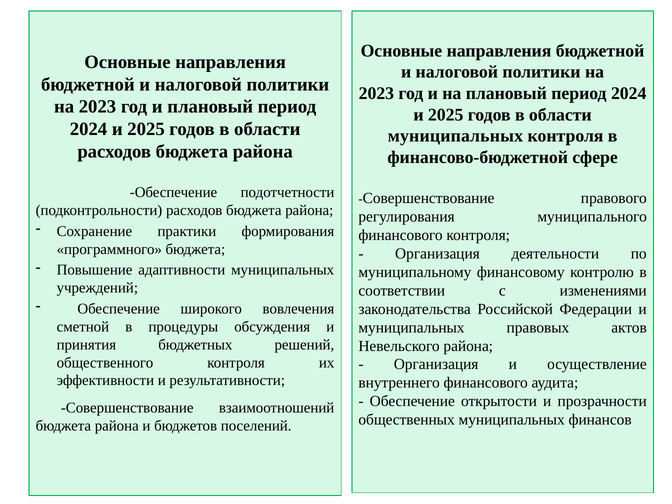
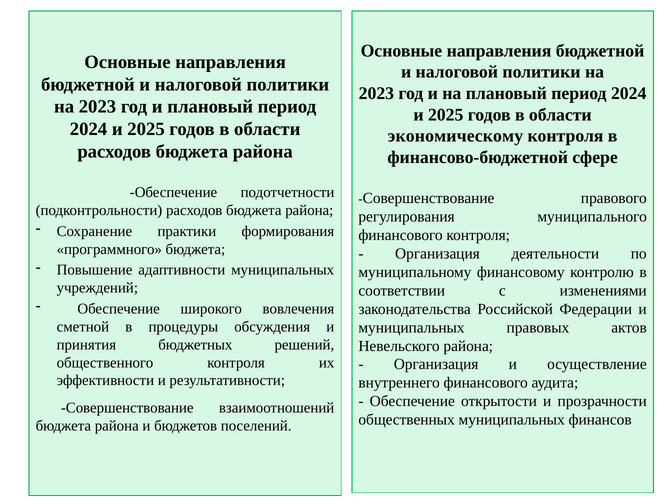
муниципальных at (455, 136): муниципальных -> экономическому
